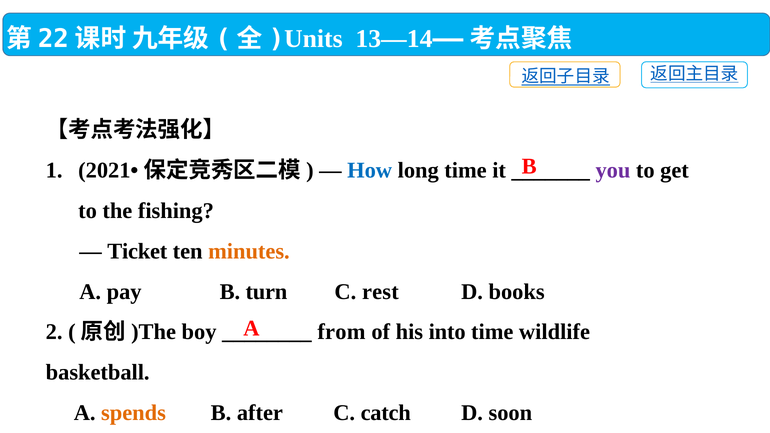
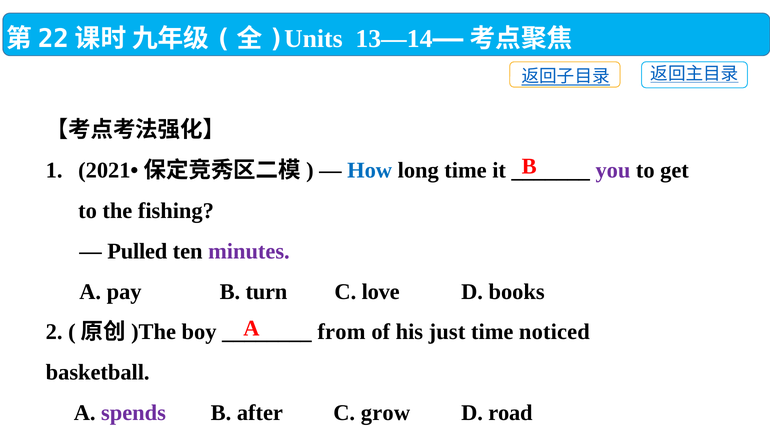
Ticket: Ticket -> Pulled
minutes colour: orange -> purple
rest: rest -> love
into: into -> just
wildlife: wildlife -> noticed
spends colour: orange -> purple
catch: catch -> grow
soon: soon -> road
